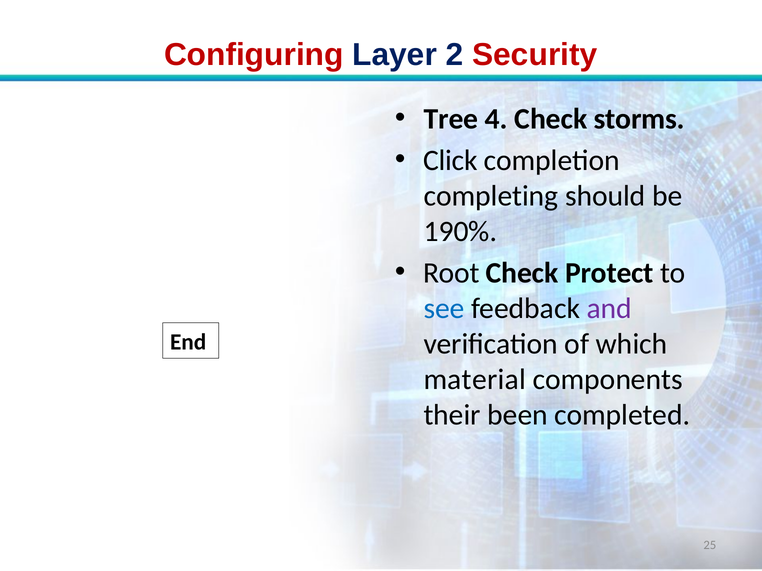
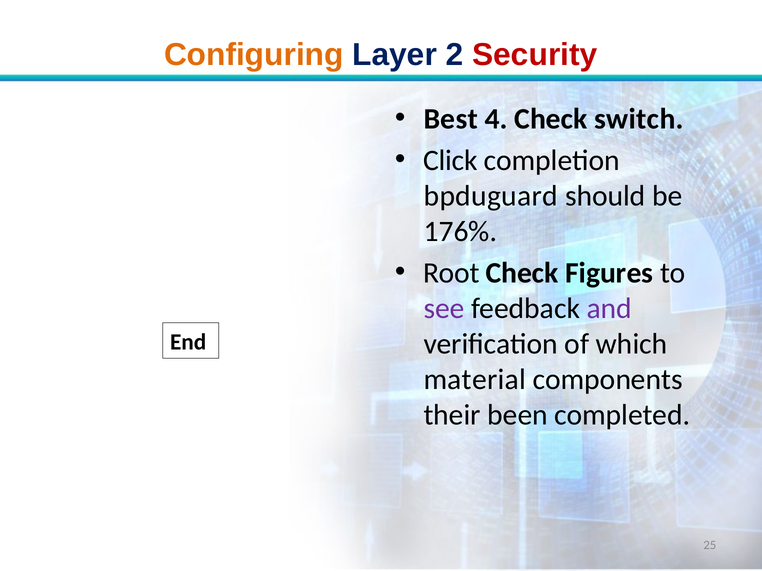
Configuring colour: red -> orange
Tree: Tree -> Best
storms: storms -> switch
completing: completing -> bpduguard
190%: 190% -> 176%
Protect: Protect -> Figures
see colour: blue -> purple
